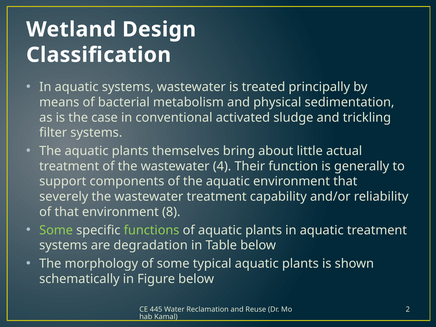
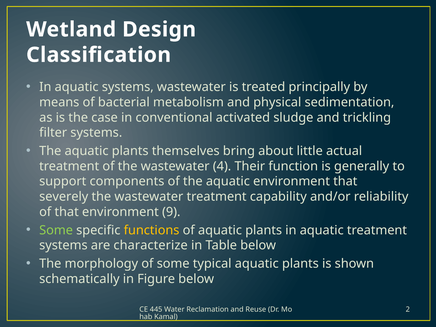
8: 8 -> 9
functions colour: light green -> yellow
degradation: degradation -> characterize
